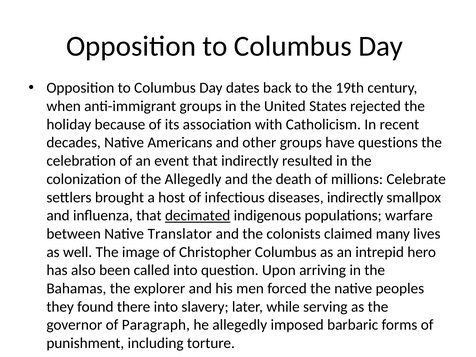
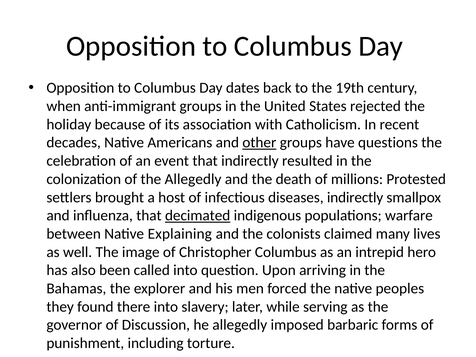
other underline: none -> present
Celebrate: Celebrate -> Protested
Translator: Translator -> Explaining
Paragraph: Paragraph -> Discussion
